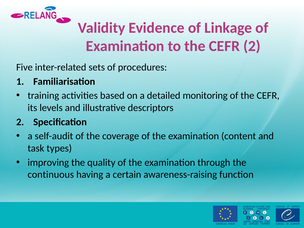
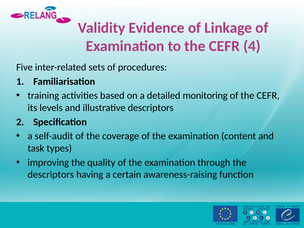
CEFR 2: 2 -> 4
continuous at (51, 175): continuous -> descriptors
